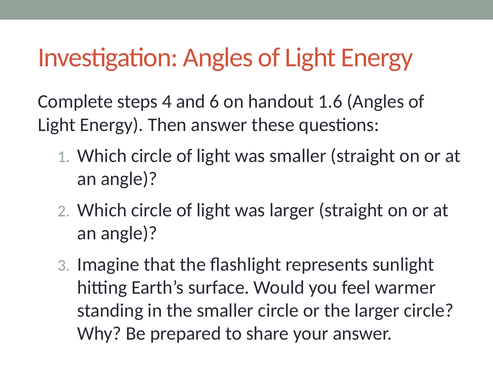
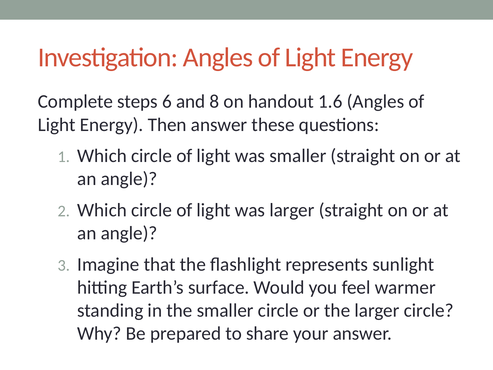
4: 4 -> 6
6: 6 -> 8
